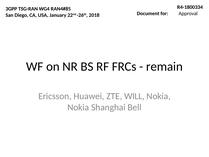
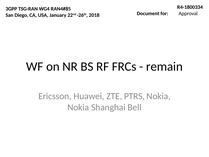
WILL: WILL -> PTRS
